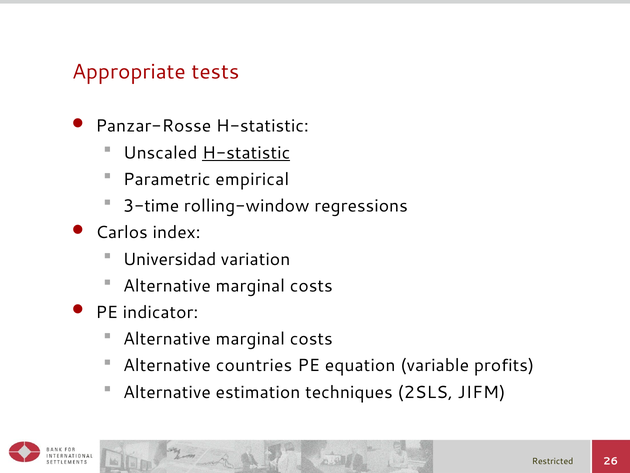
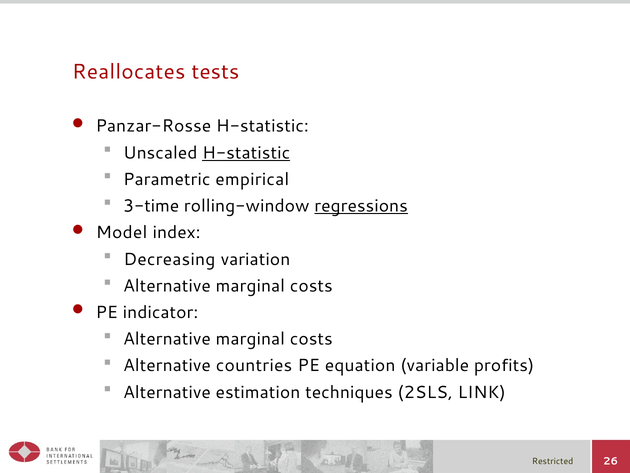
Appropriate: Appropriate -> Reallocates
regressions underline: none -> present
Carlos: Carlos -> Model
Universidad: Universidad -> Decreasing
JIFM: JIFM -> LINK
